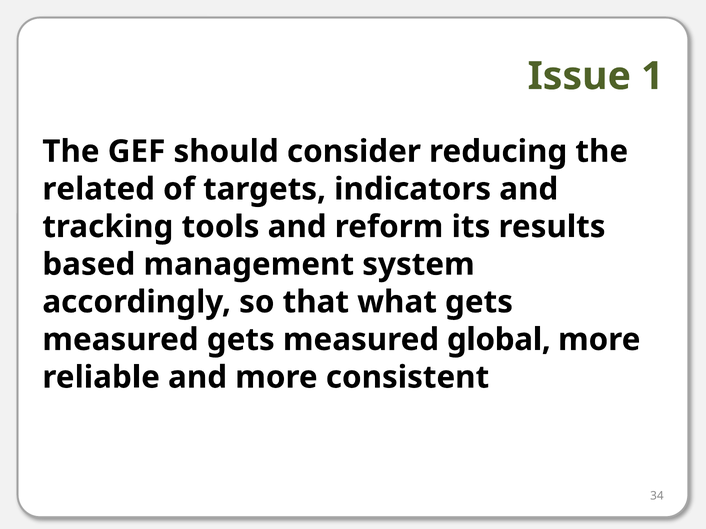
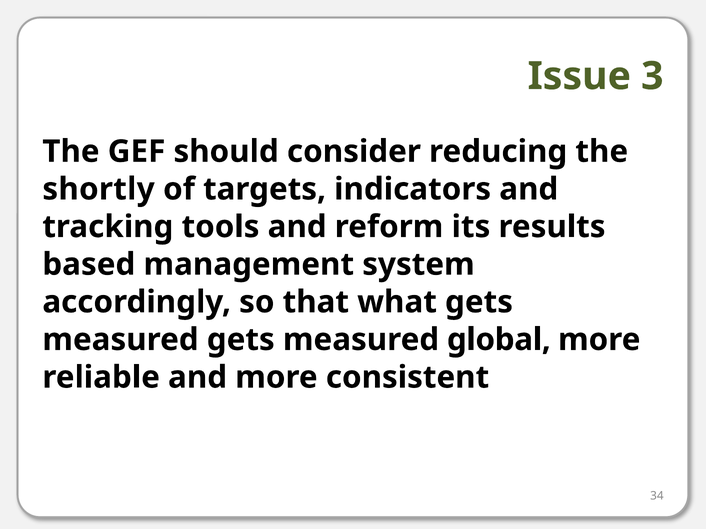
1: 1 -> 3
related: related -> shortly
